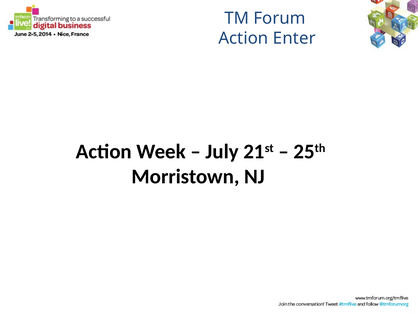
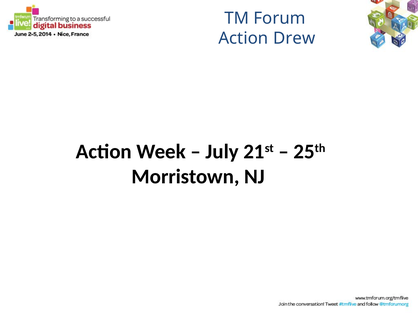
Enter: Enter -> Drew
